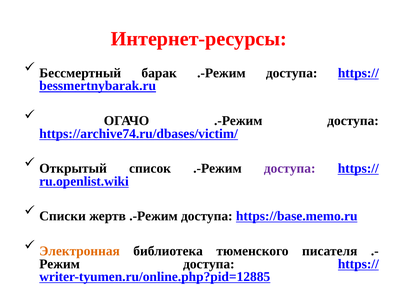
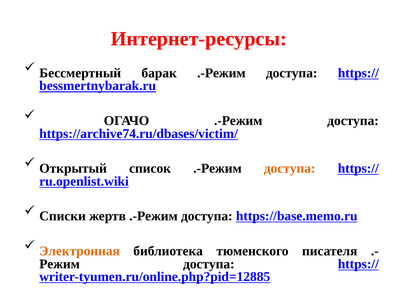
доступа at (290, 168) colour: purple -> orange
